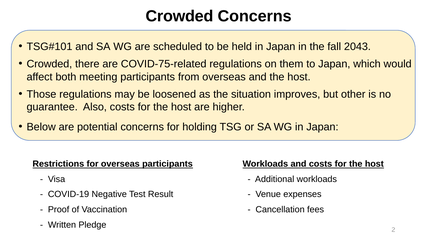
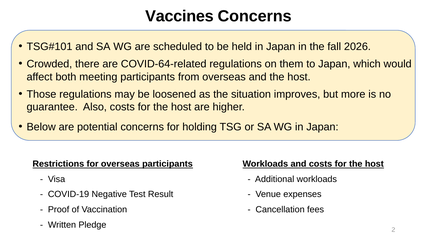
Crowded at (179, 16): Crowded -> Vaccines
2043: 2043 -> 2026
COVID-75-related: COVID-75-related -> COVID-64-related
other: other -> more
